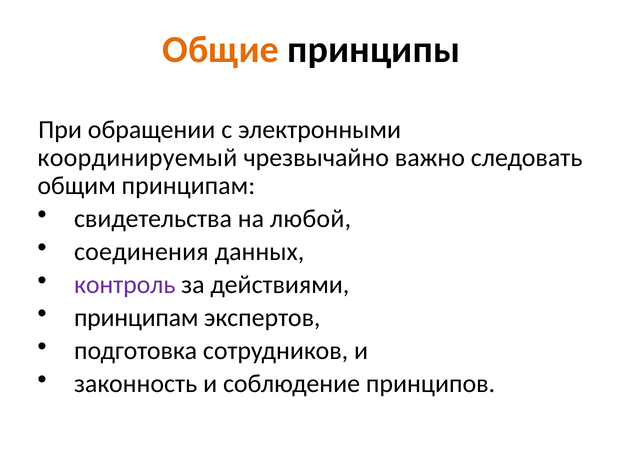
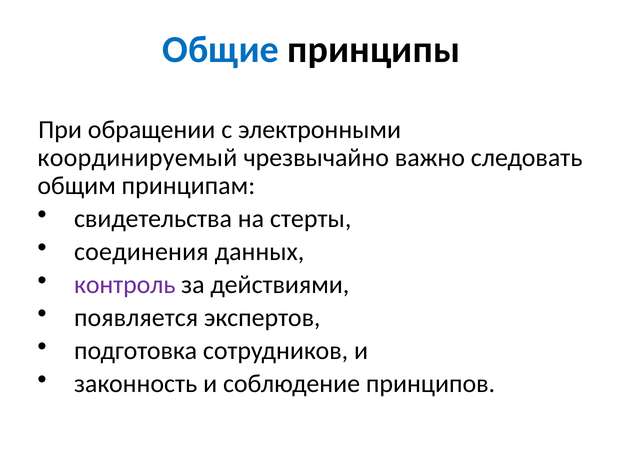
Общие colour: orange -> blue
любой: любой -> стерты
принципам at (136, 318): принципам -> появляется
